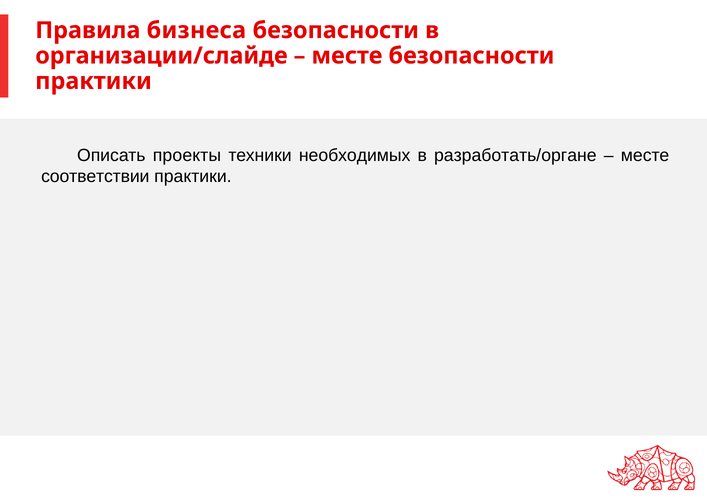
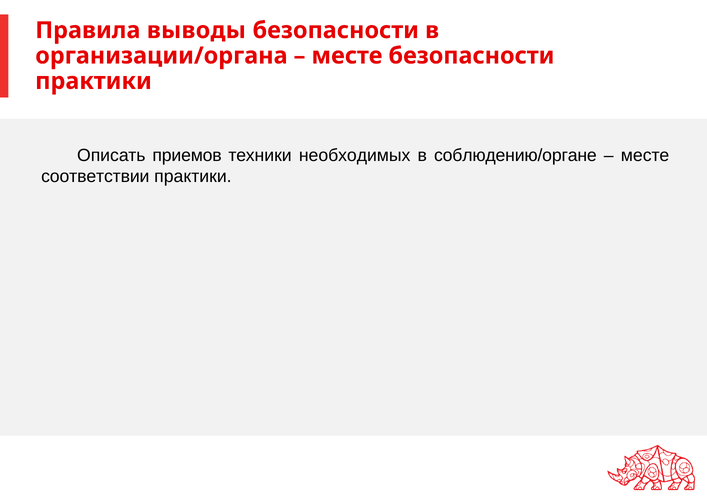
бизнеса: бизнеса -> выводы
организации/слайде: организации/слайде -> организации/органа
проекты: проекты -> приемов
разработать/органе: разработать/органе -> соблюдению/органе
